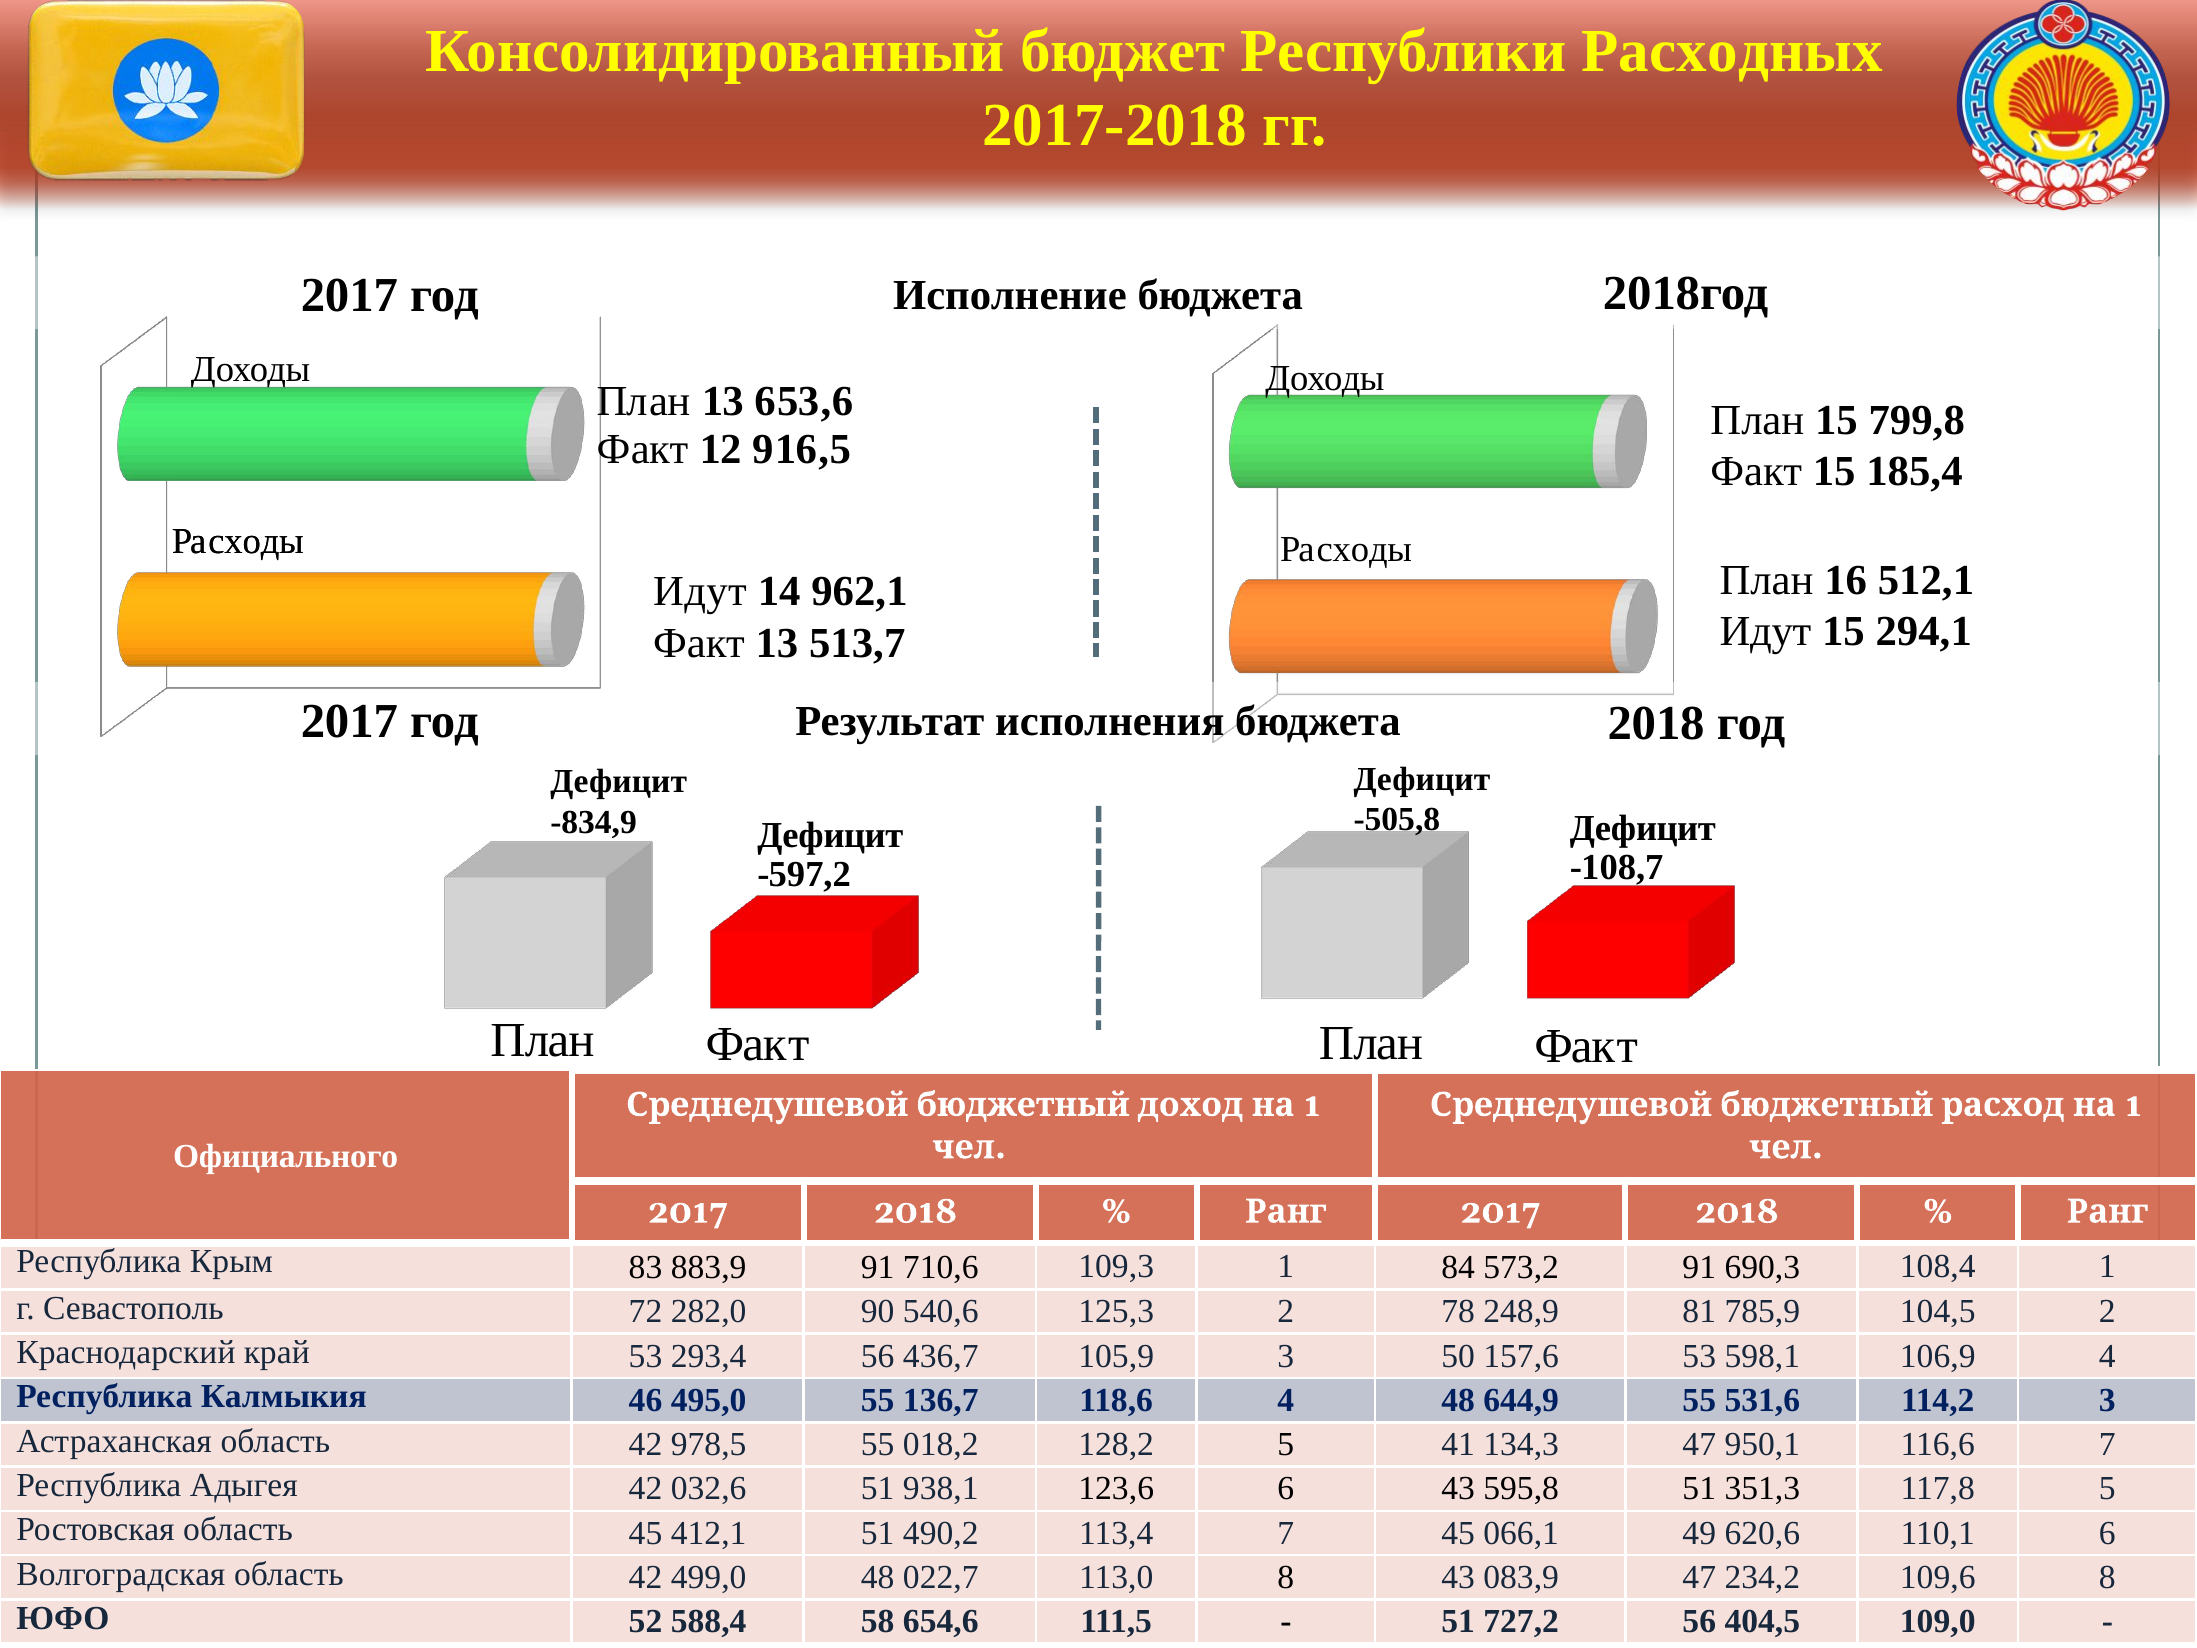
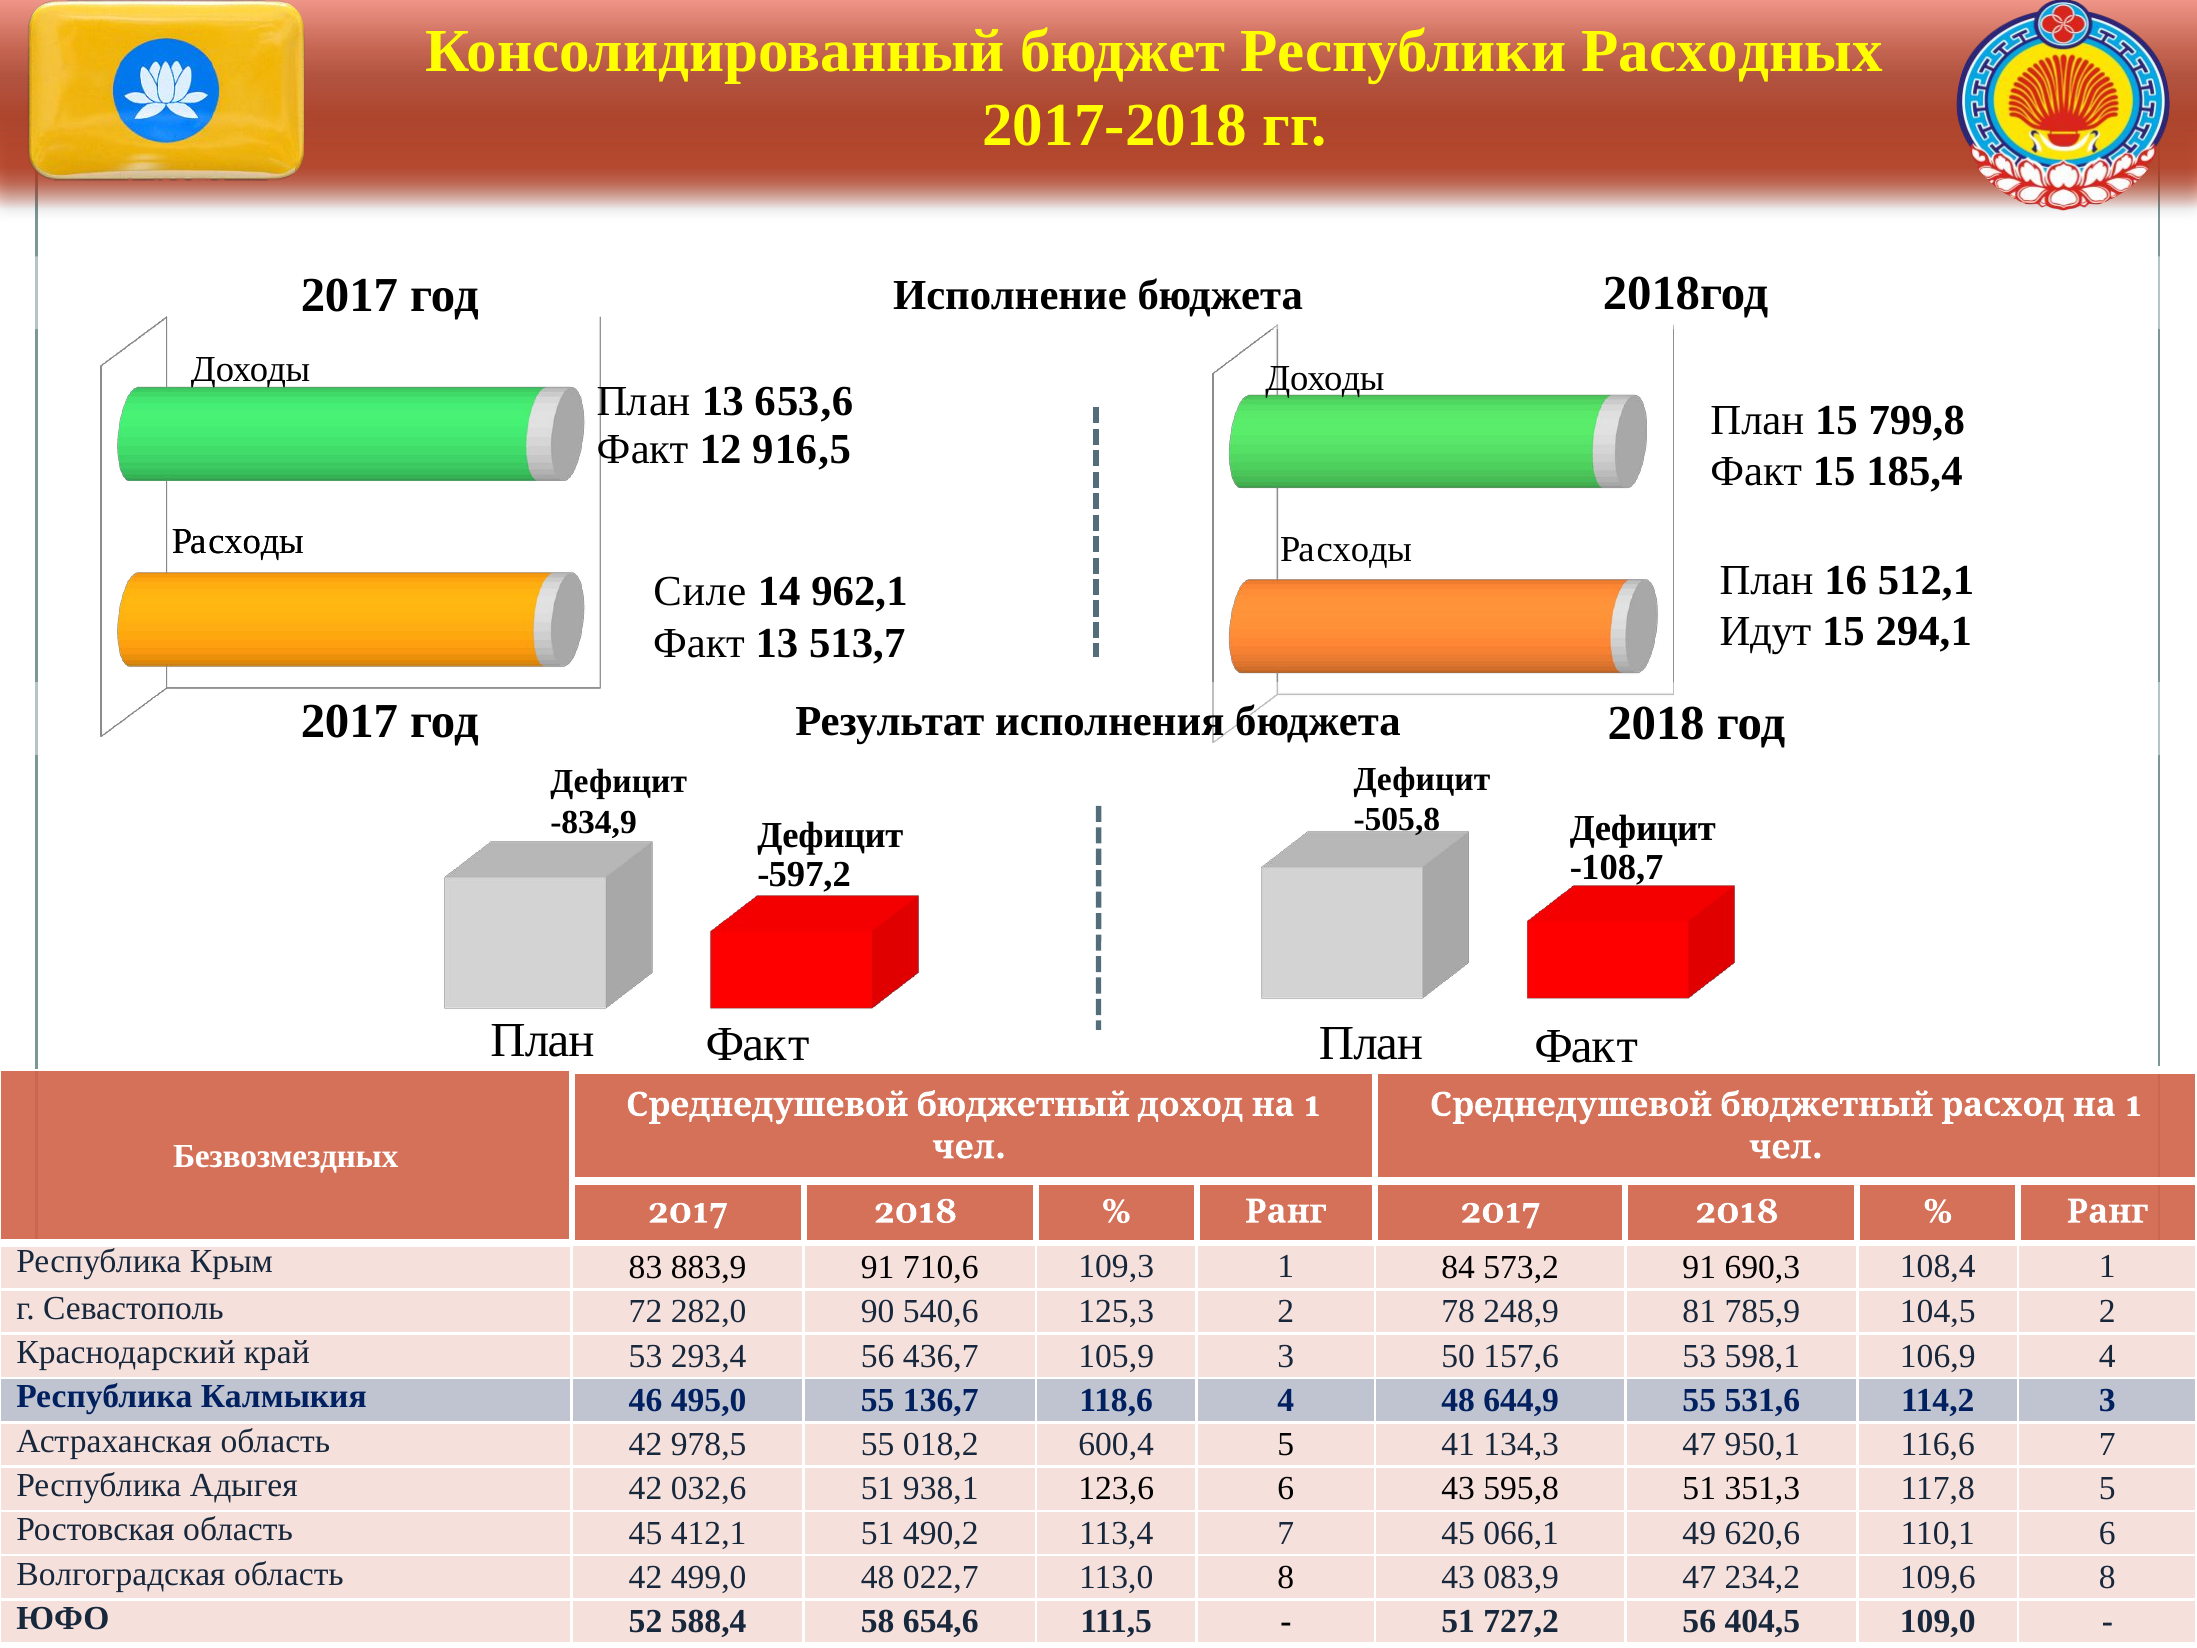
Идут at (700, 592): Идут -> Силе
Официального: Официального -> Безвозмездных
128,2: 128,2 -> 600,4
